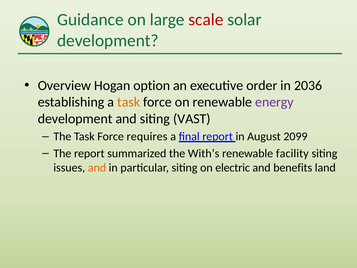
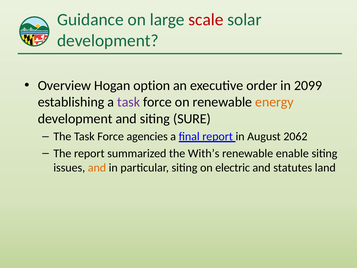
2036: 2036 -> 2099
task at (129, 102) colour: orange -> purple
energy colour: purple -> orange
VAST: VAST -> SURE
requires: requires -> agencies
2099: 2099 -> 2062
facility: facility -> enable
benefits: benefits -> statutes
